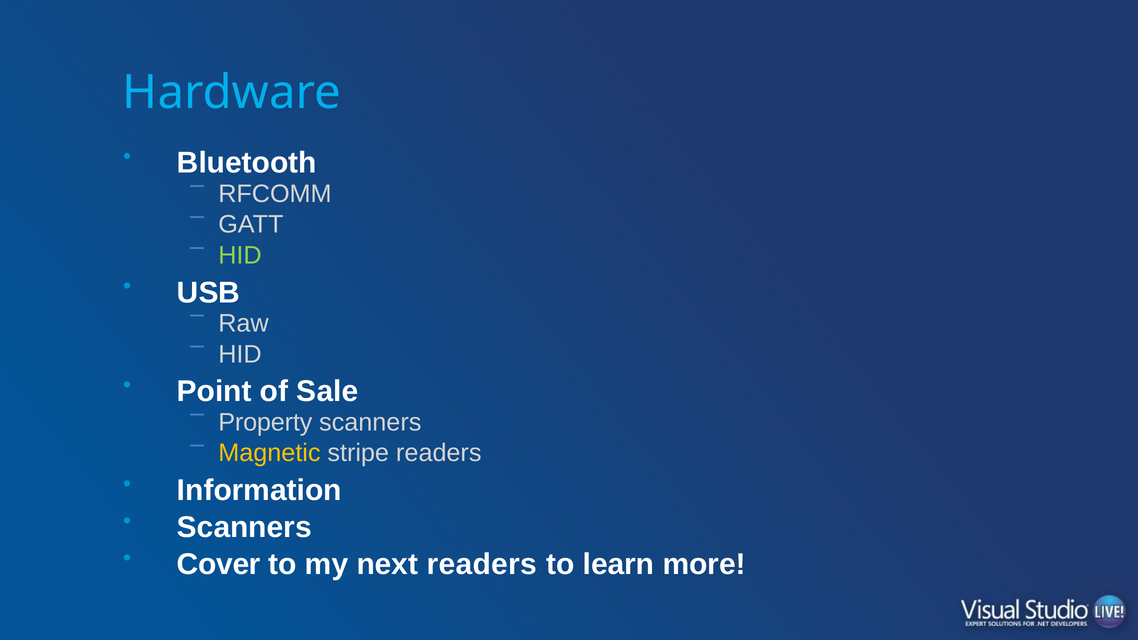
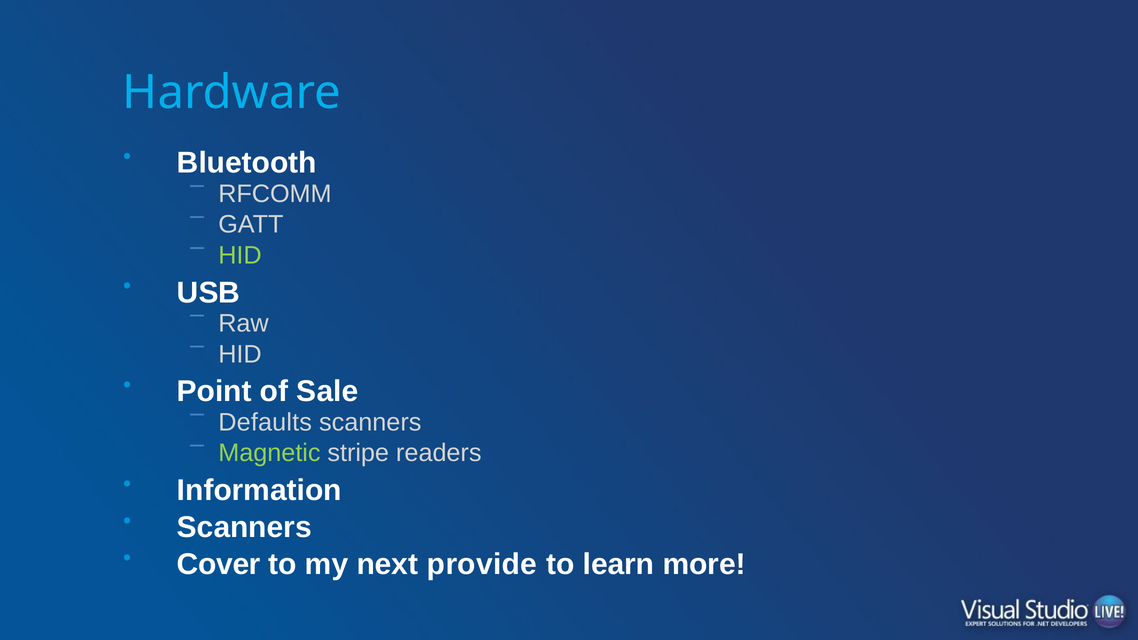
Property: Property -> Defaults
Magnetic colour: yellow -> light green
next readers: readers -> provide
